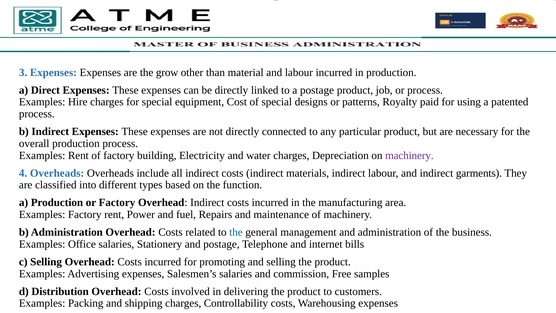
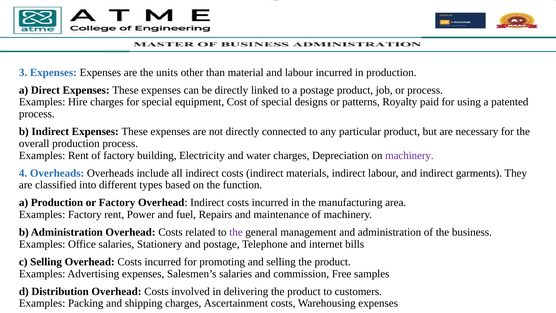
grow: grow -> units
the at (236, 232) colour: blue -> purple
Controllability: Controllability -> Ascertainment
